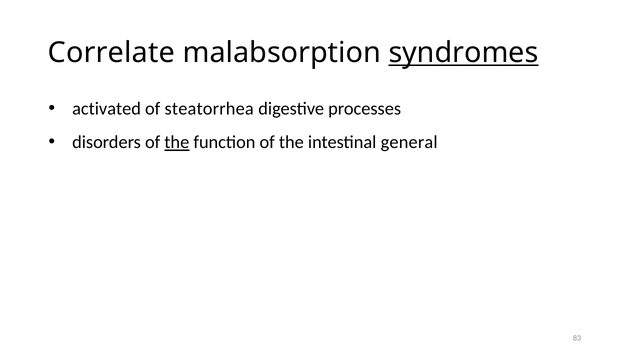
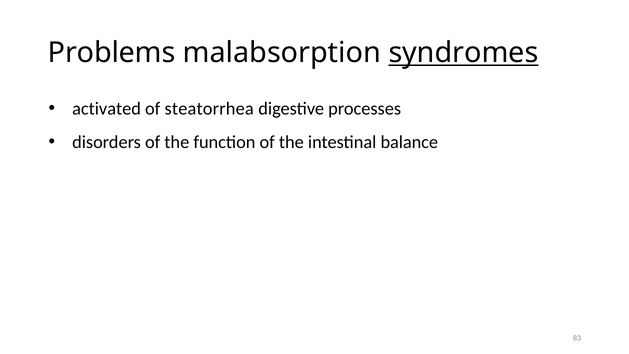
Correlate: Correlate -> Problems
the at (177, 142) underline: present -> none
general: general -> balance
